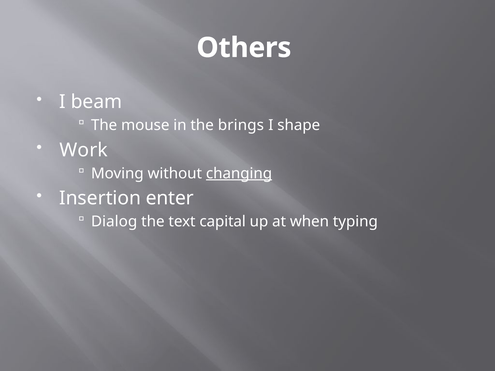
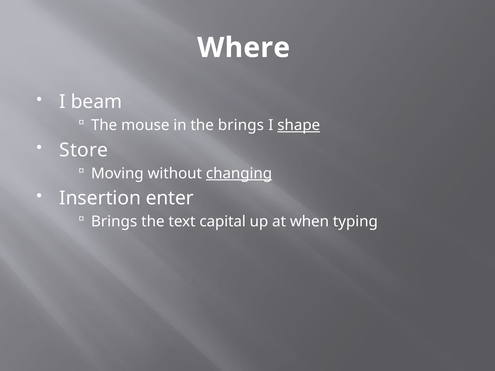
Others: Others -> Where
shape underline: none -> present
Work: Work -> Store
Dialog at (114, 222): Dialog -> Brings
